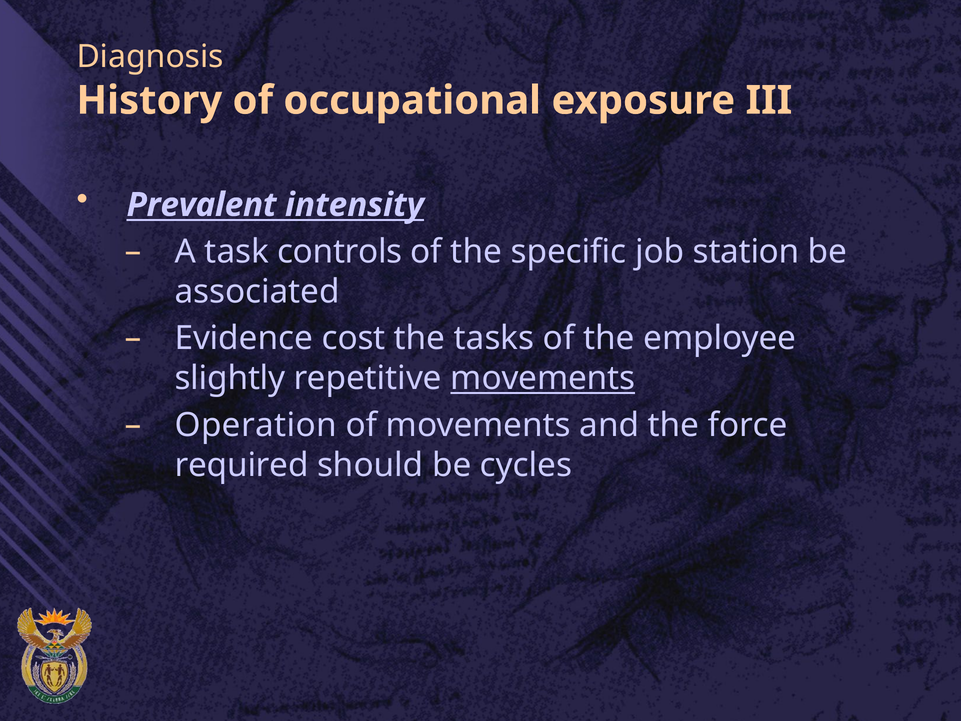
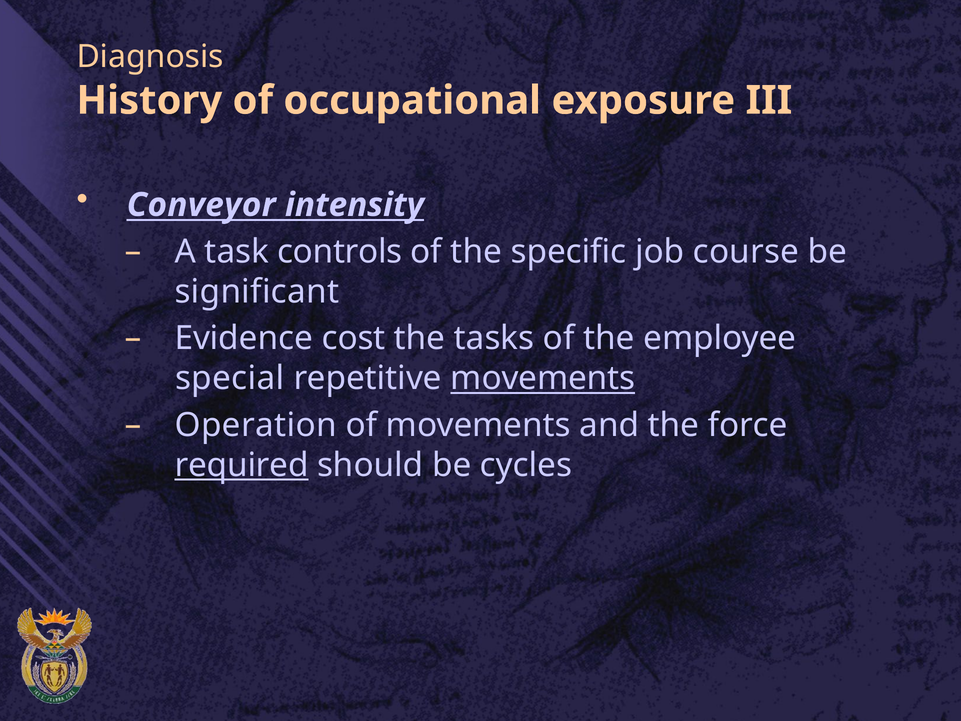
Prevalent: Prevalent -> Conveyor
station: station -> course
associated: associated -> significant
slightly: slightly -> special
required underline: none -> present
